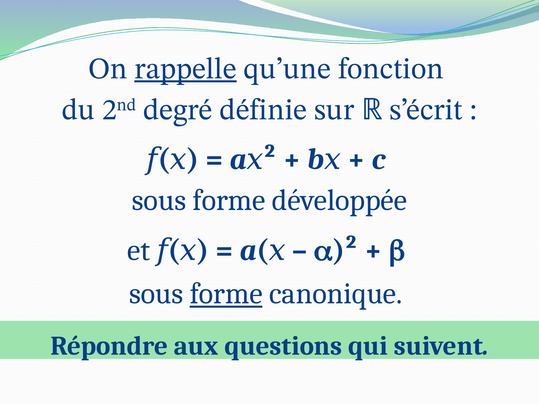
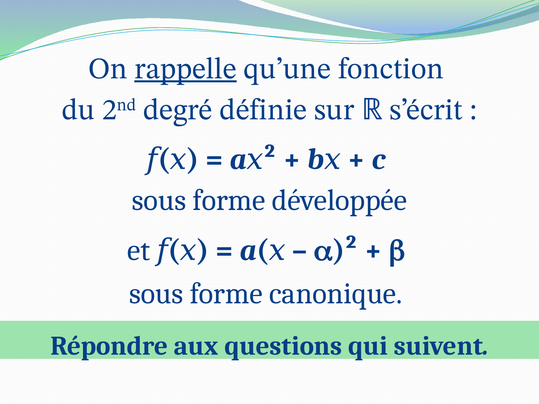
forme at (226, 294) underline: present -> none
